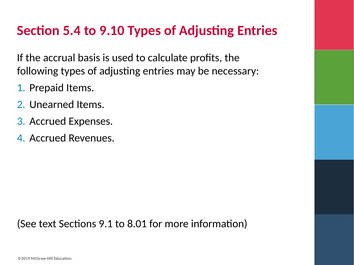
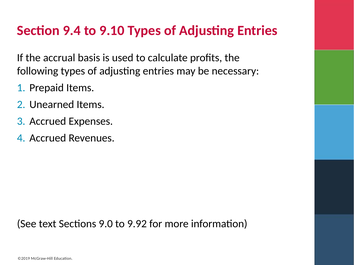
5.4: 5.4 -> 9.4
9.1: 9.1 -> 9.0
8.01: 8.01 -> 9.92
